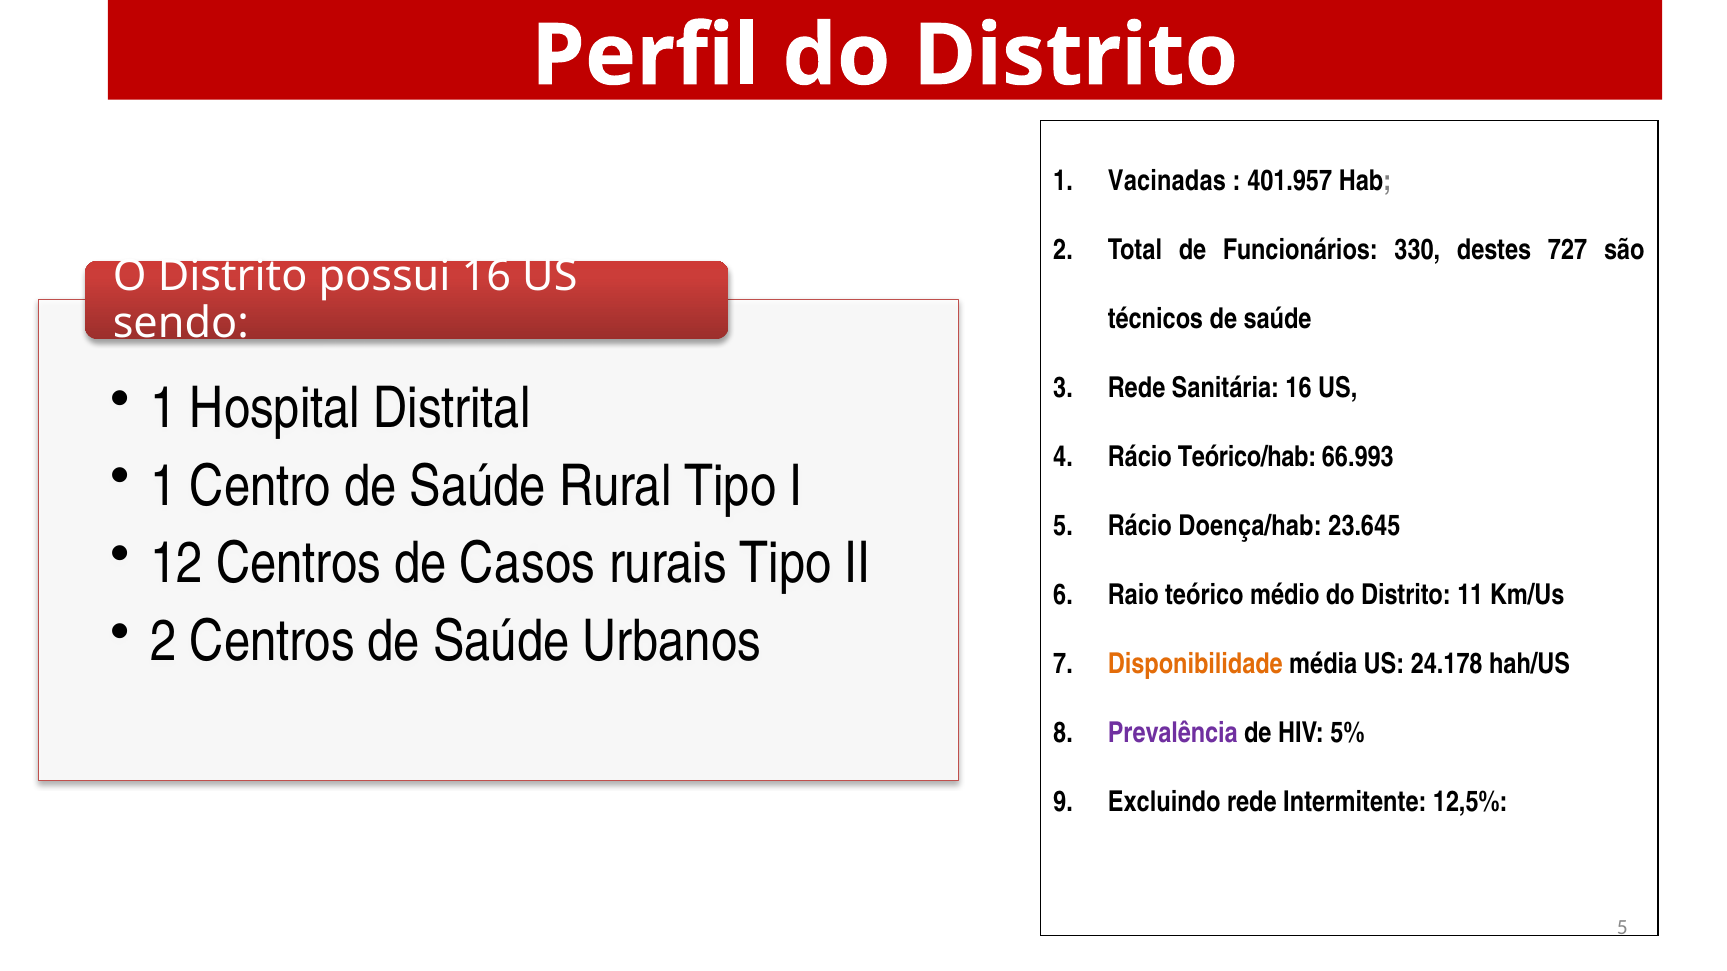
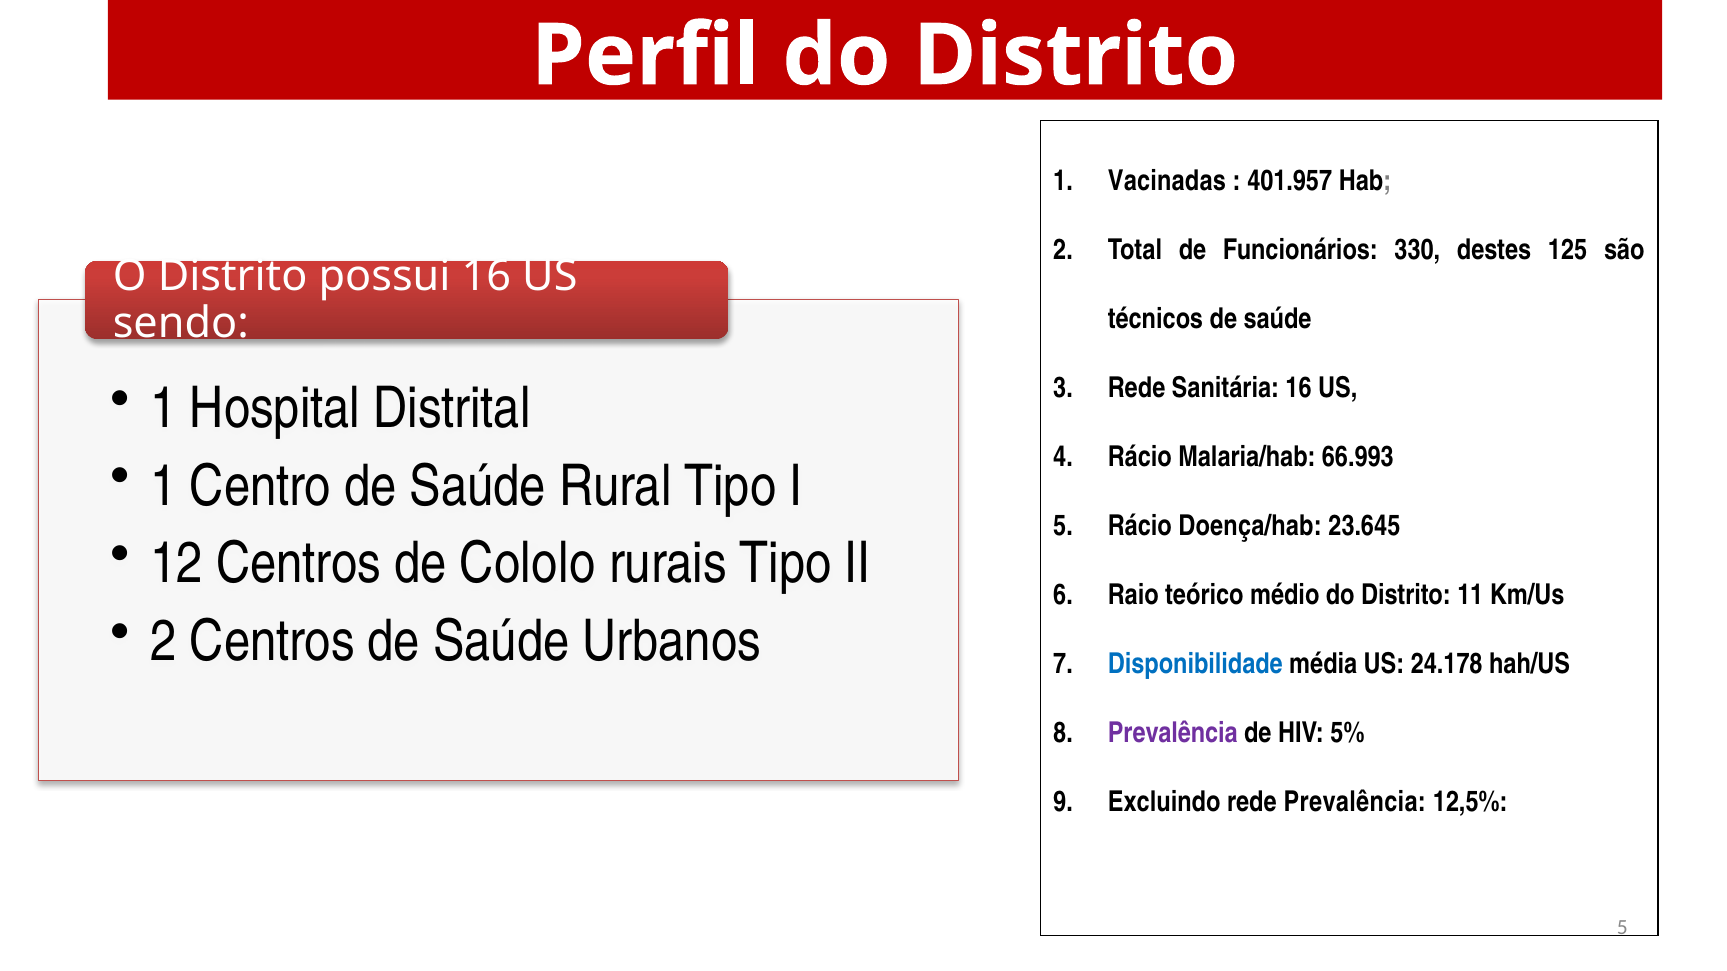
727: 727 -> 125
Teórico/hab: Teórico/hab -> Malaria/hab
Casos: Casos -> Cololo
Disponibilidade colour: orange -> blue
rede Intermitente: Intermitente -> Prevalência
